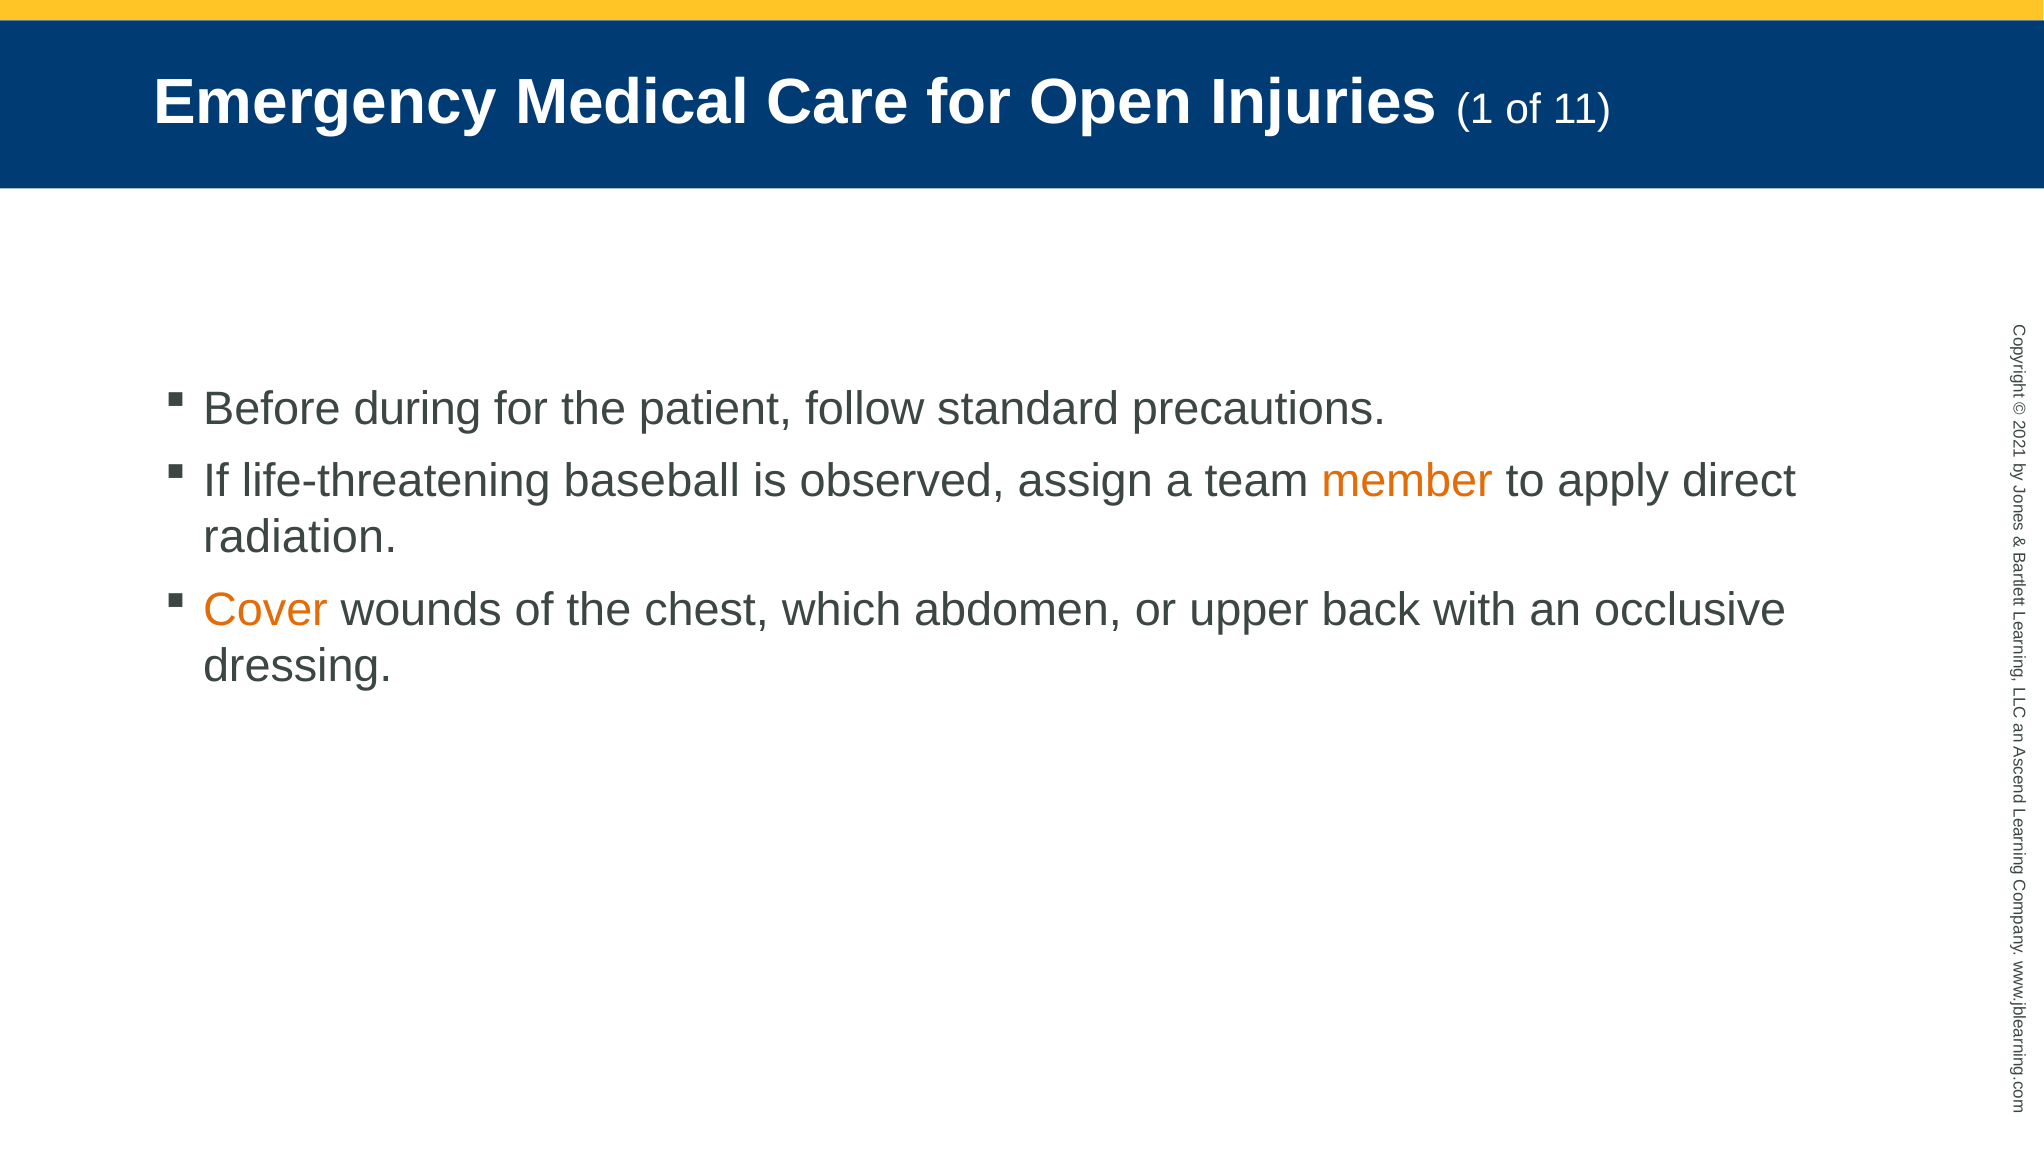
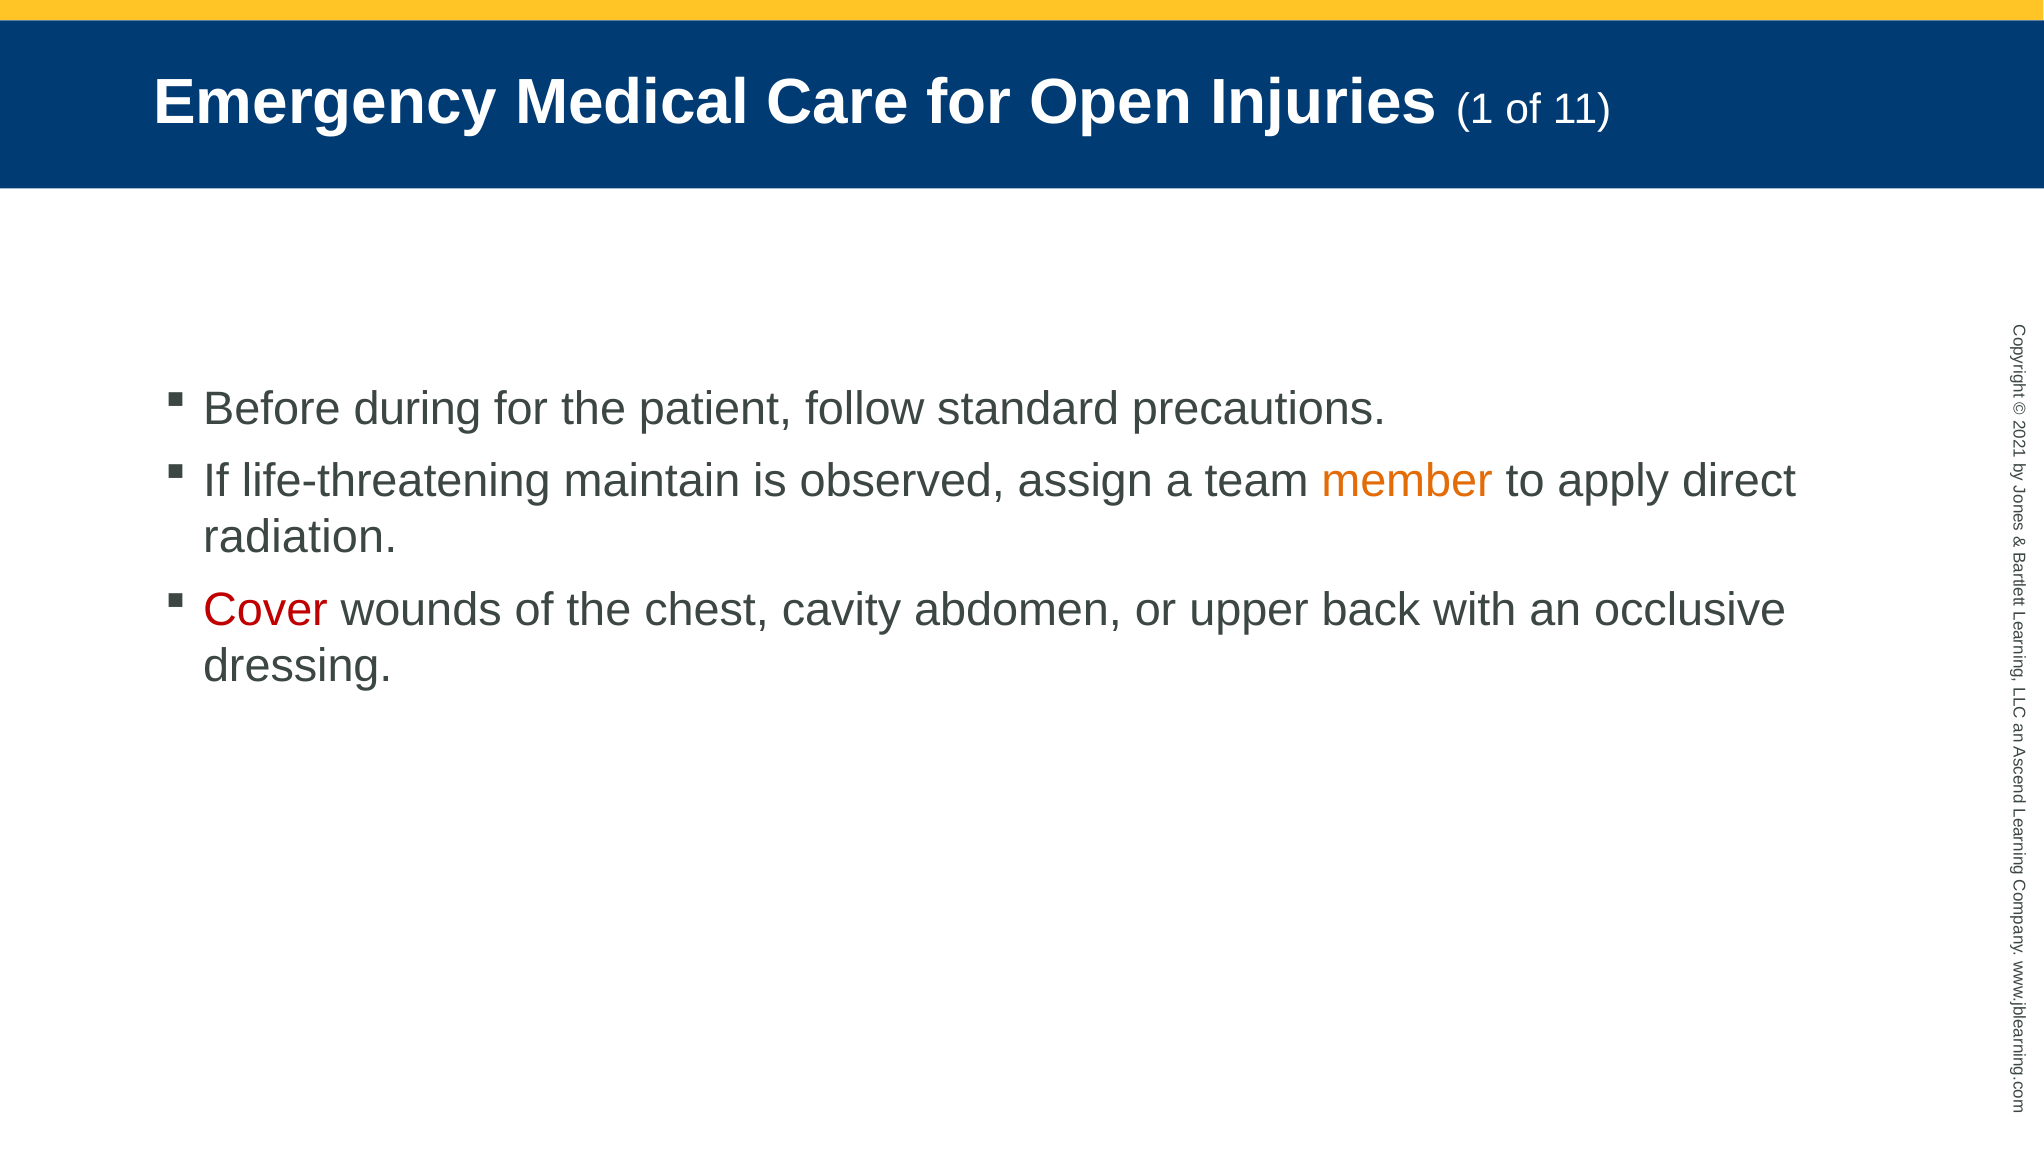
baseball: baseball -> maintain
Cover colour: orange -> red
which: which -> cavity
